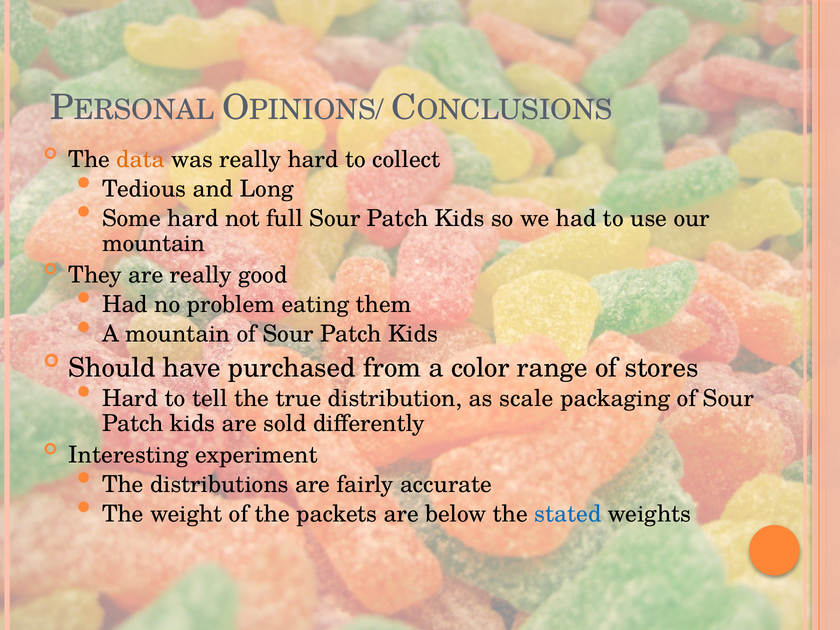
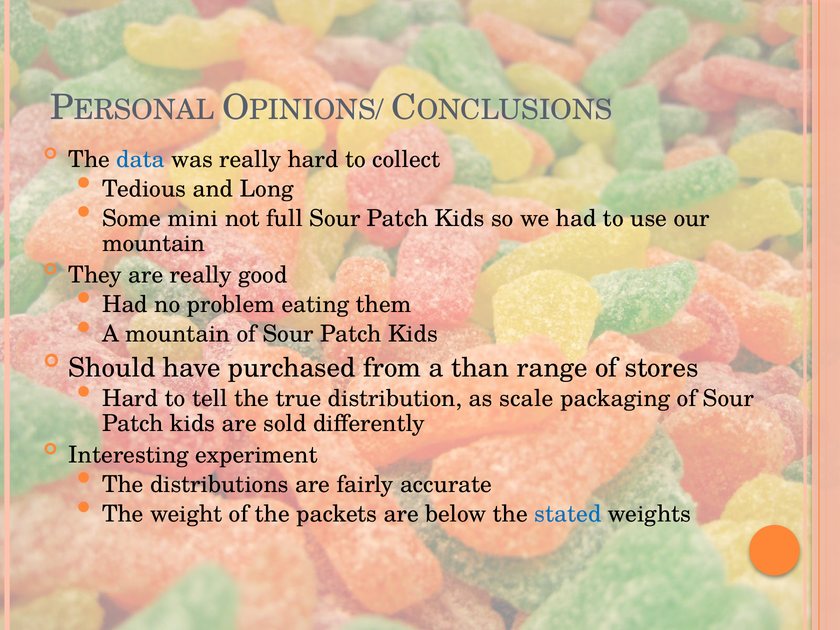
data colour: orange -> blue
Some hard: hard -> mini
color: color -> than
